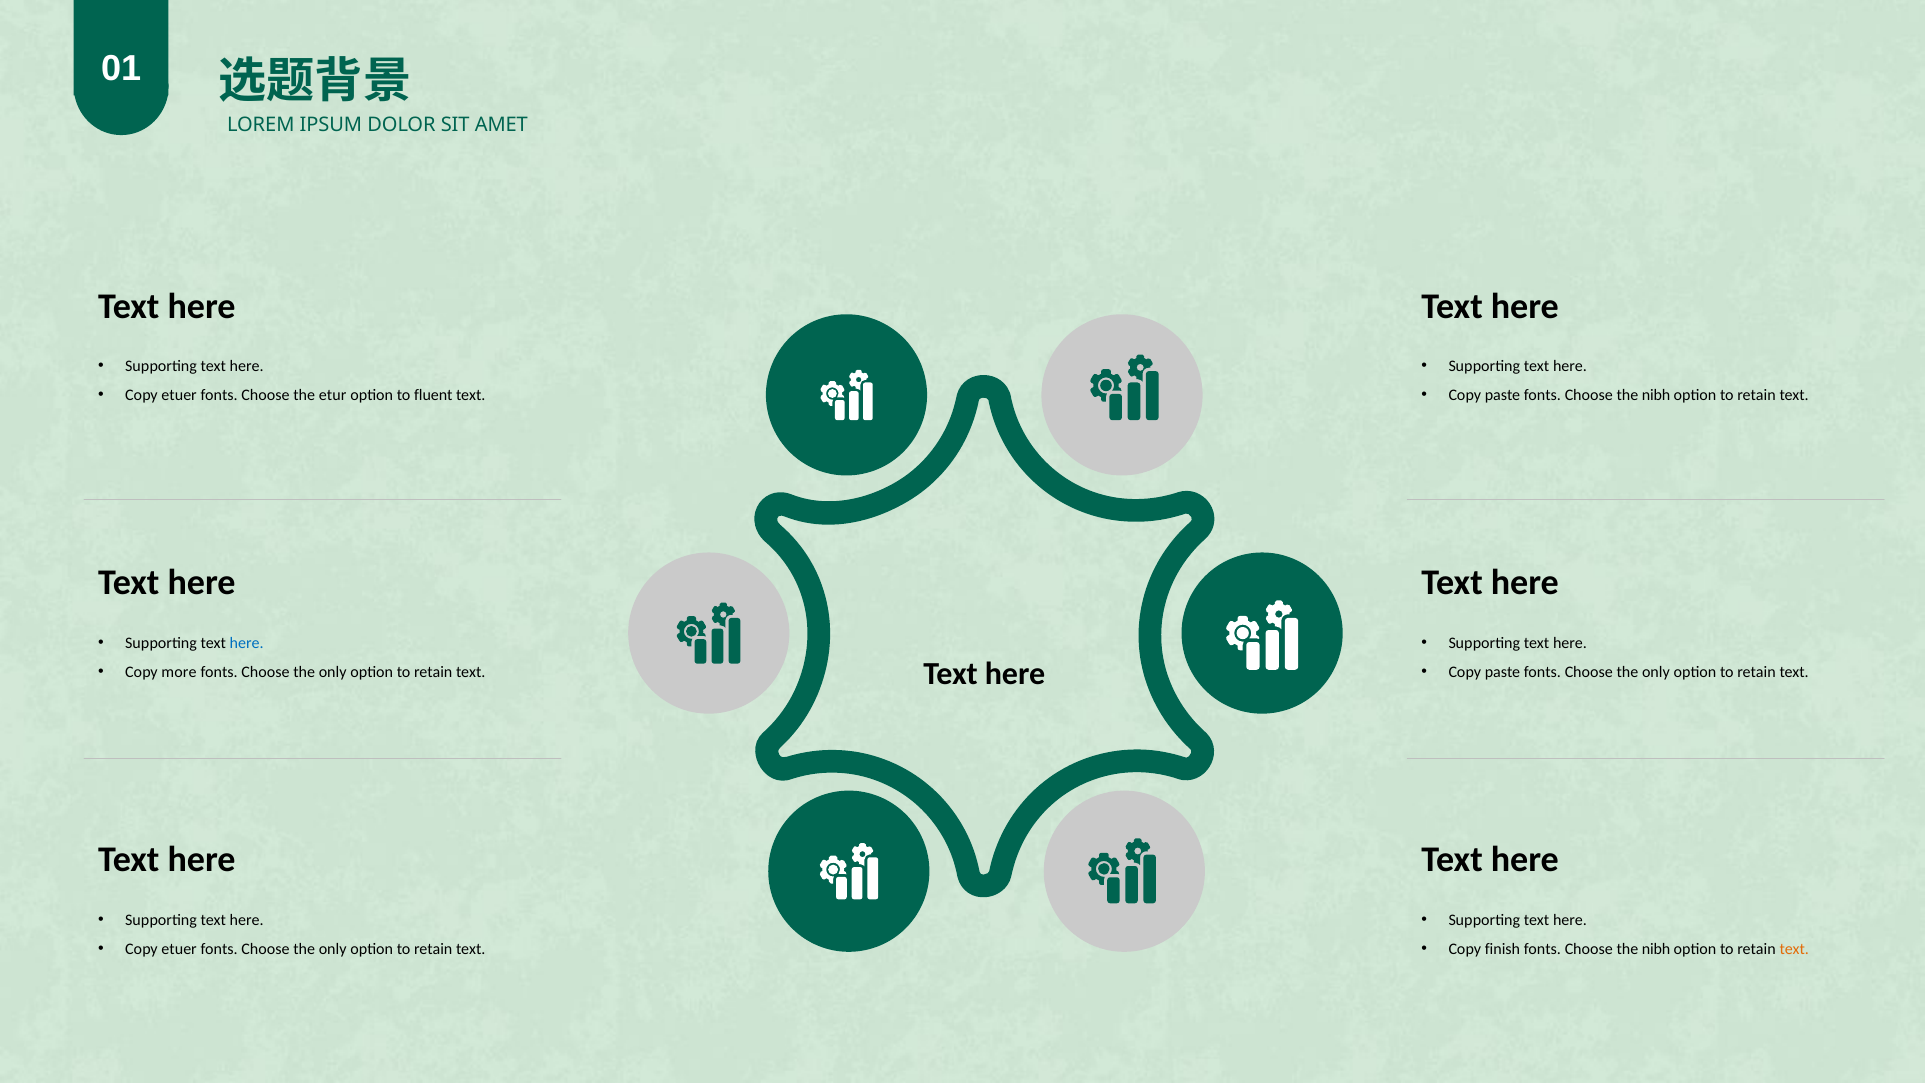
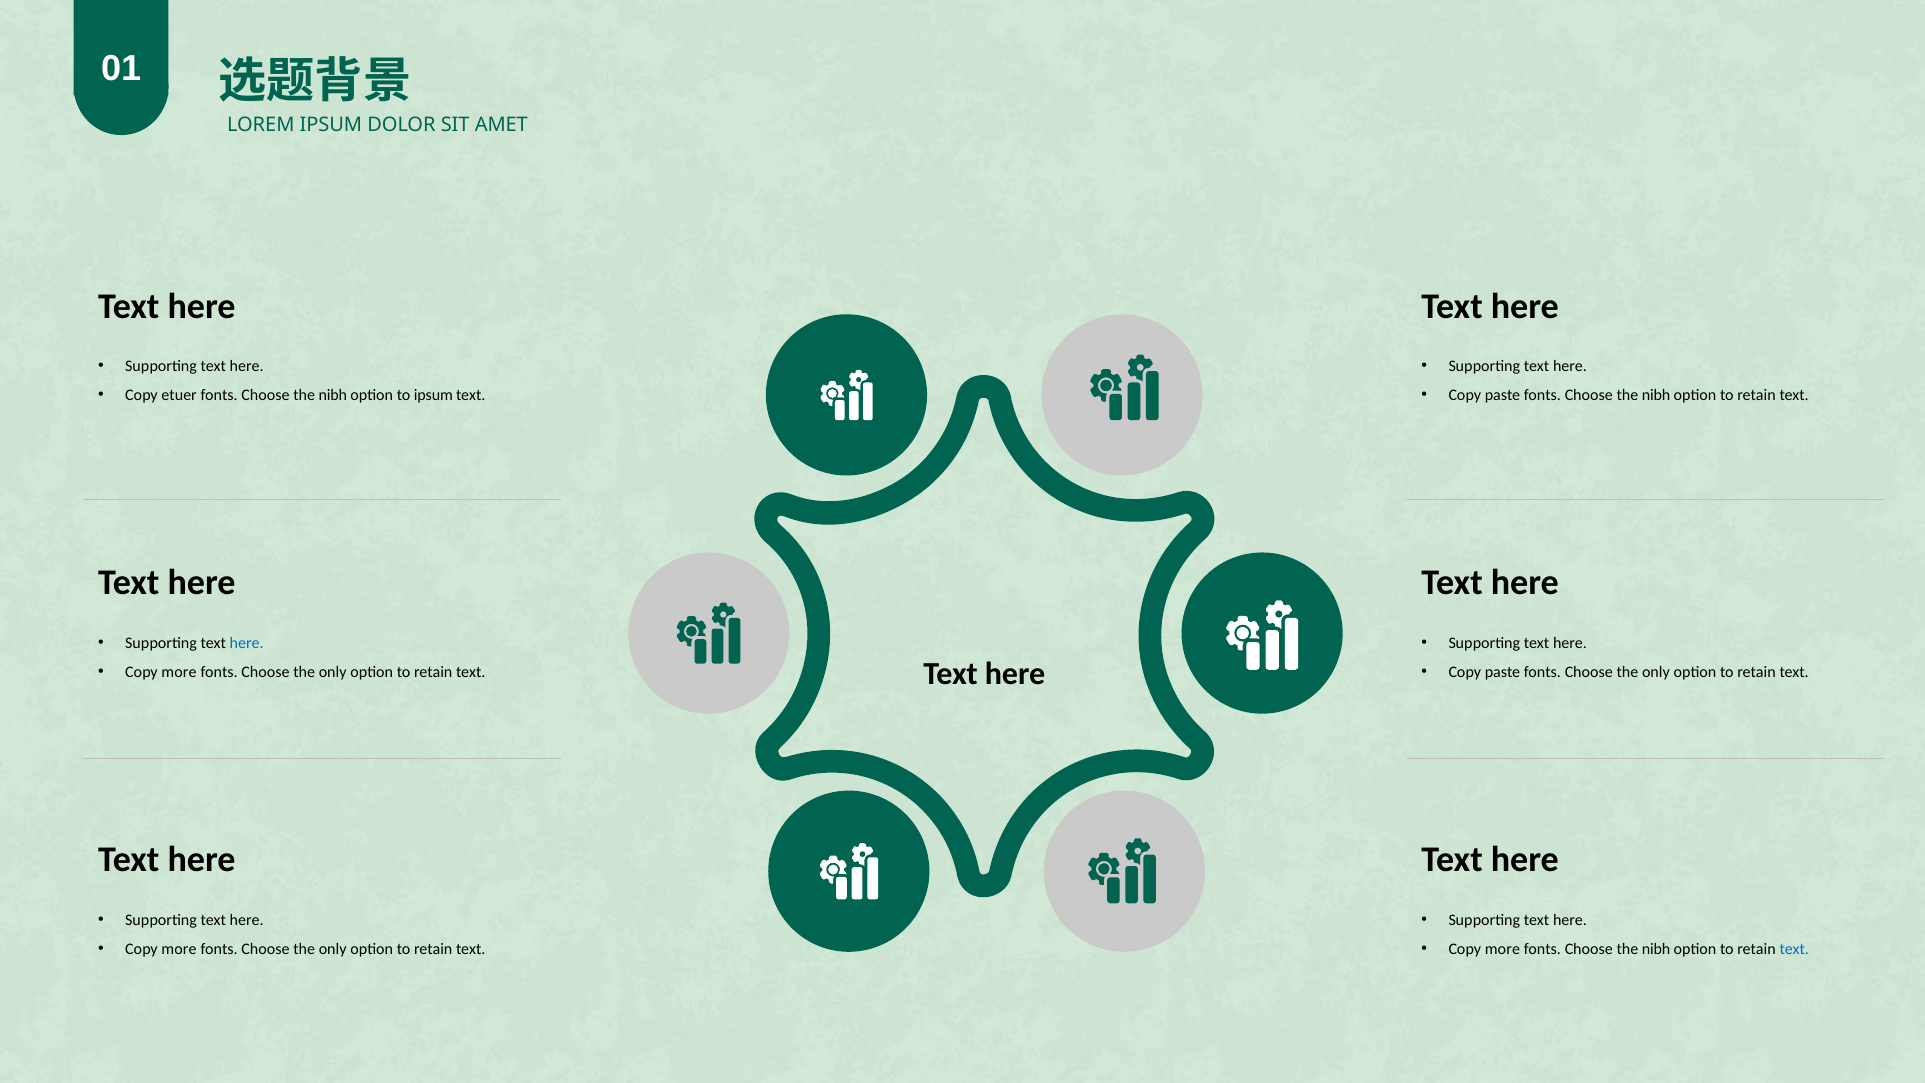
etur at (333, 395): etur -> nibh
to fluent: fluent -> ipsum
etuer at (179, 949): etuer -> more
finish at (1502, 949): finish -> more
text at (1794, 949) colour: orange -> blue
